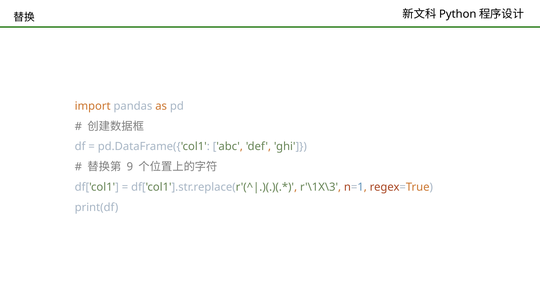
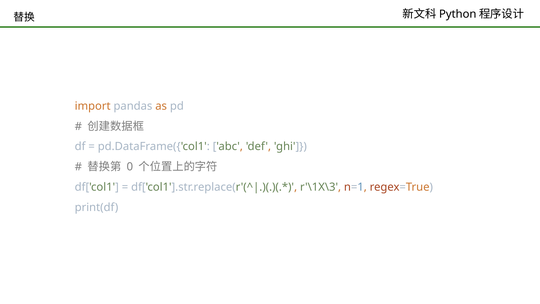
9: 9 -> 0
